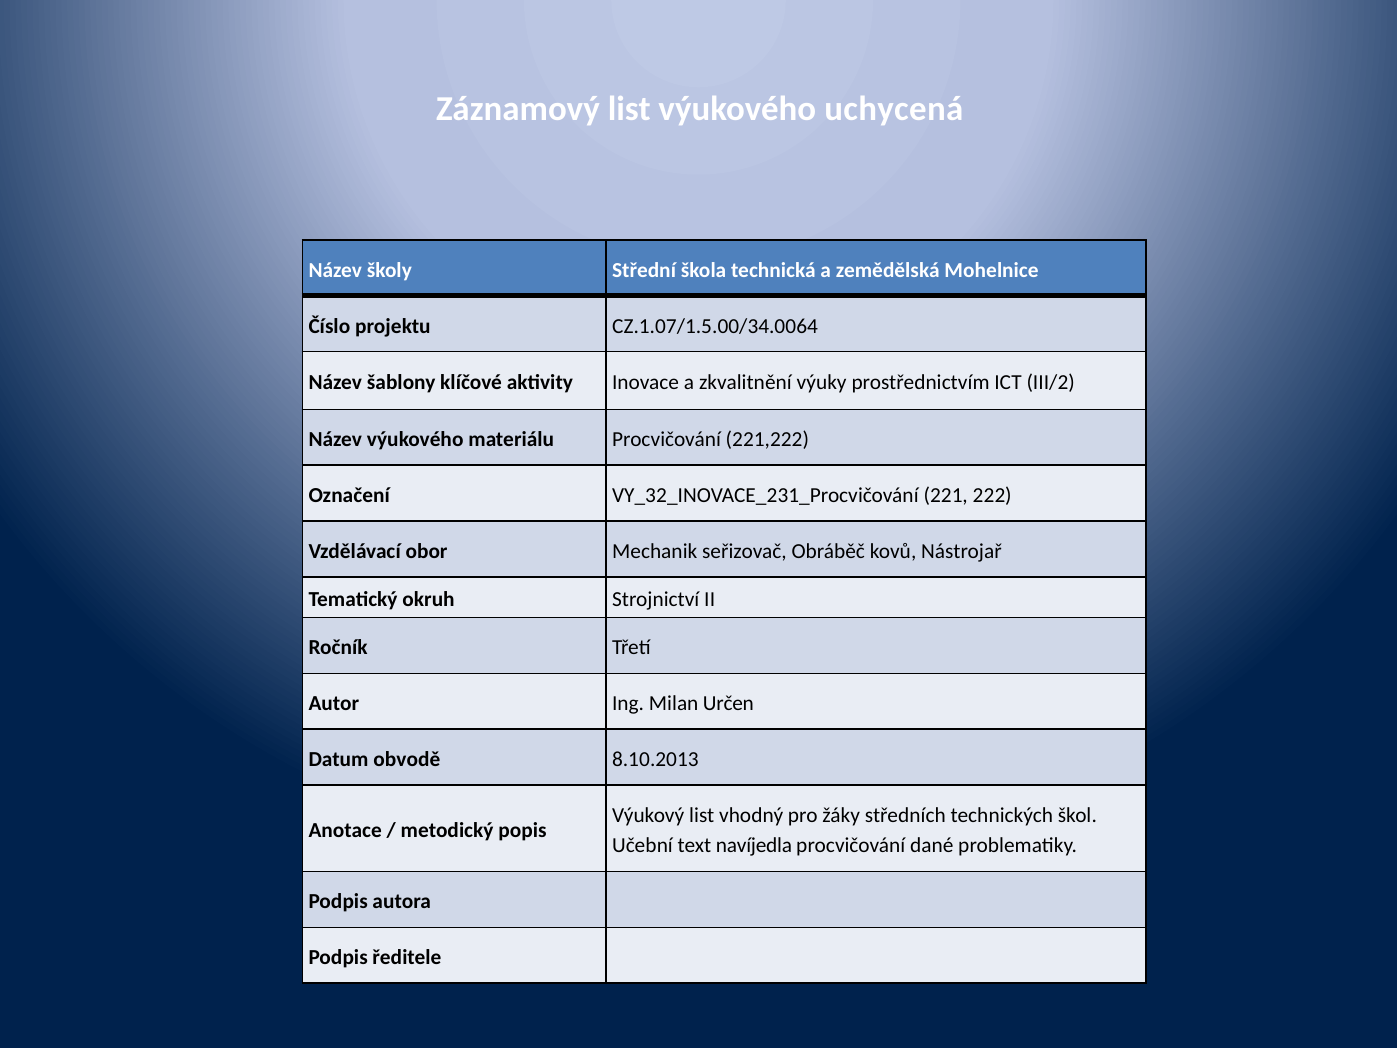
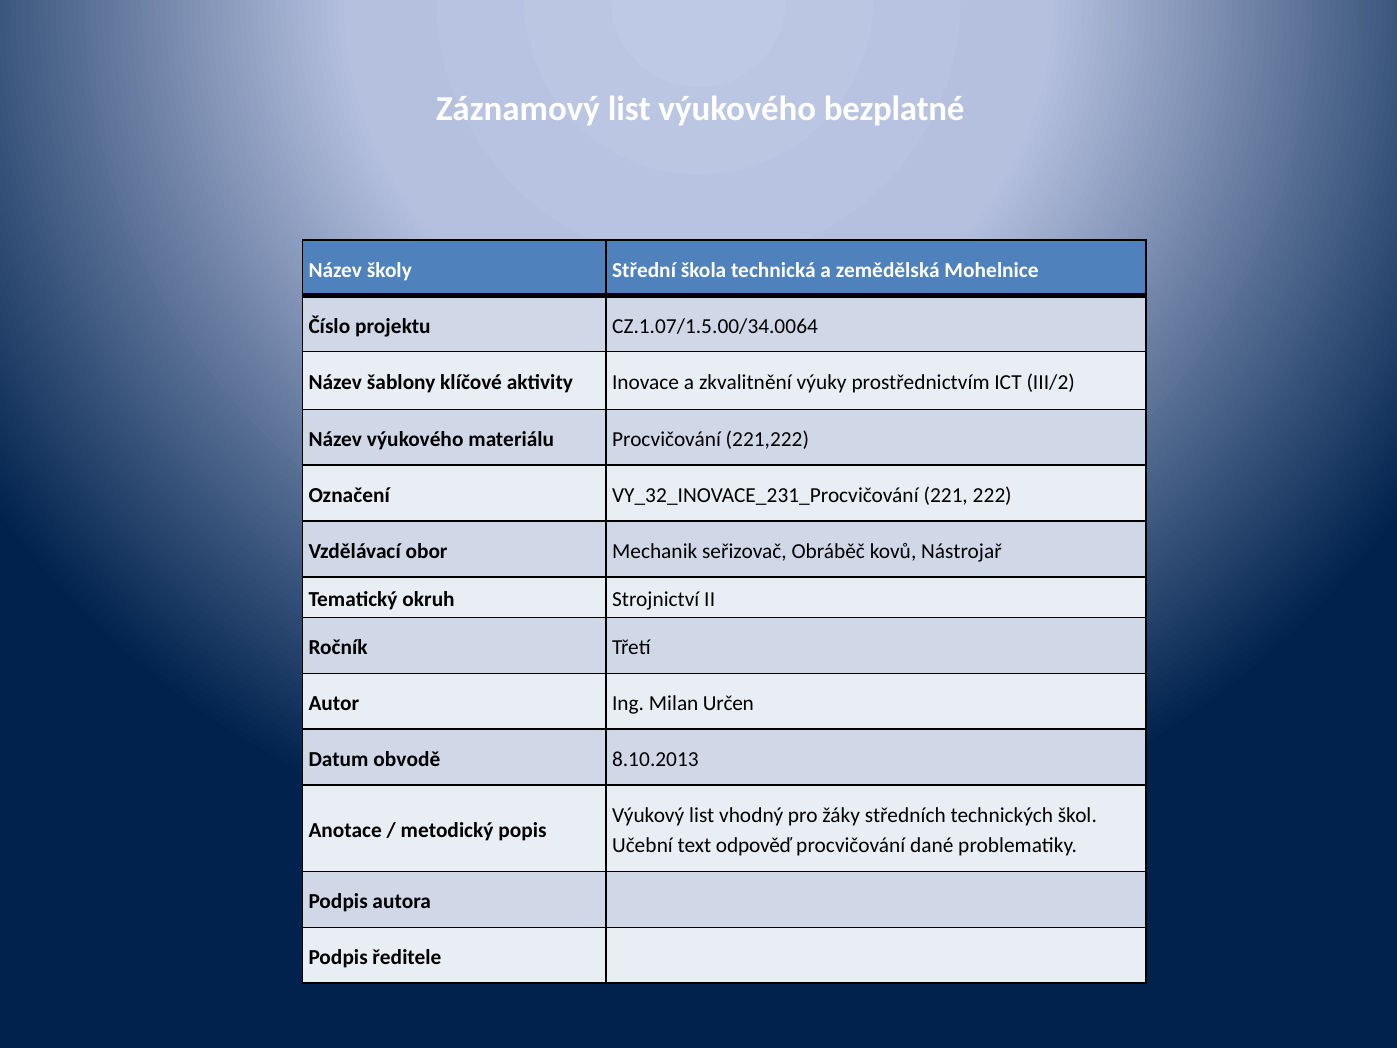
uchycená: uchycená -> bezplatné
navíjedla: navíjedla -> odpověď
